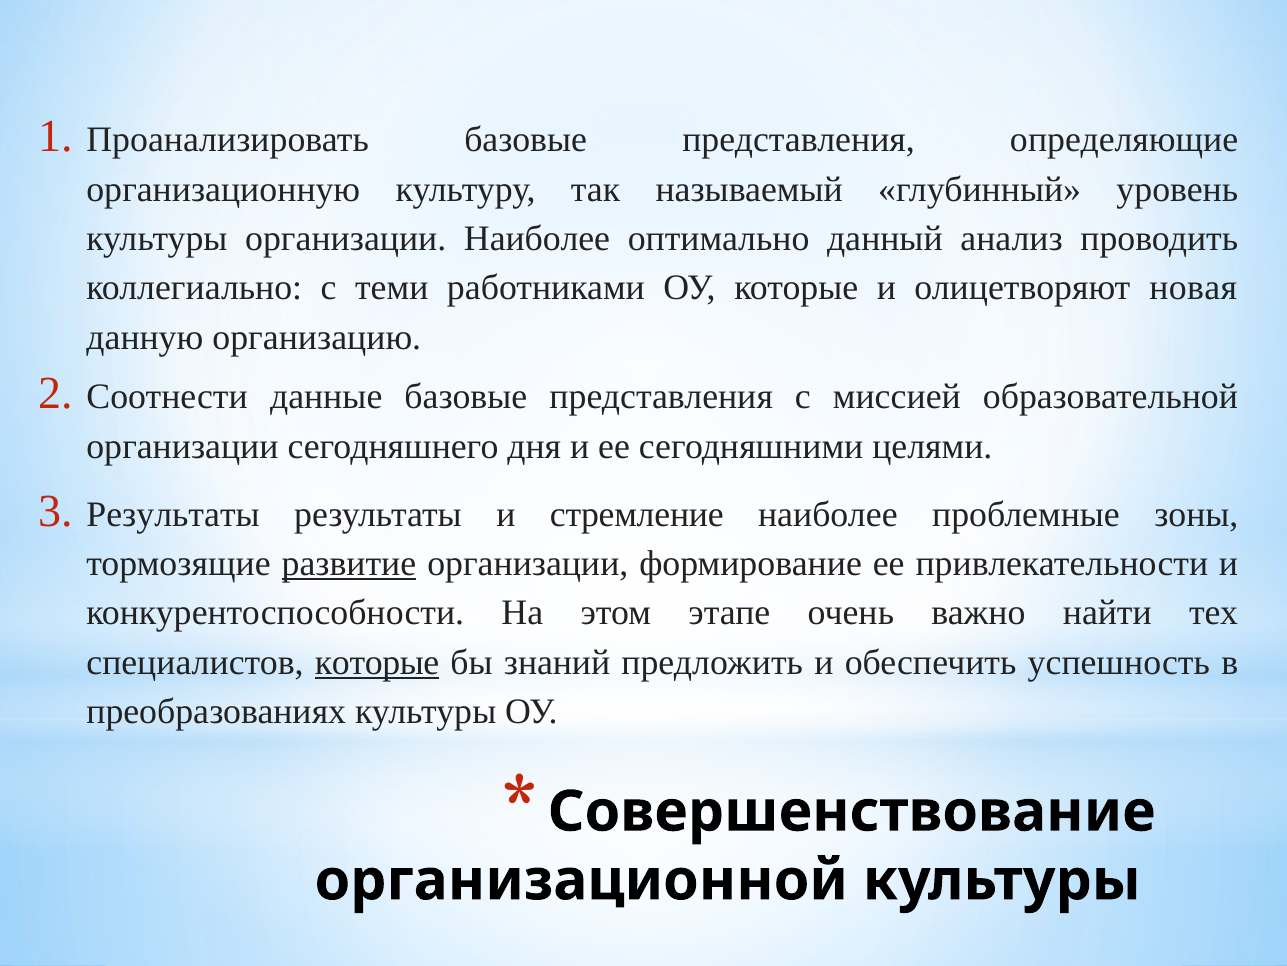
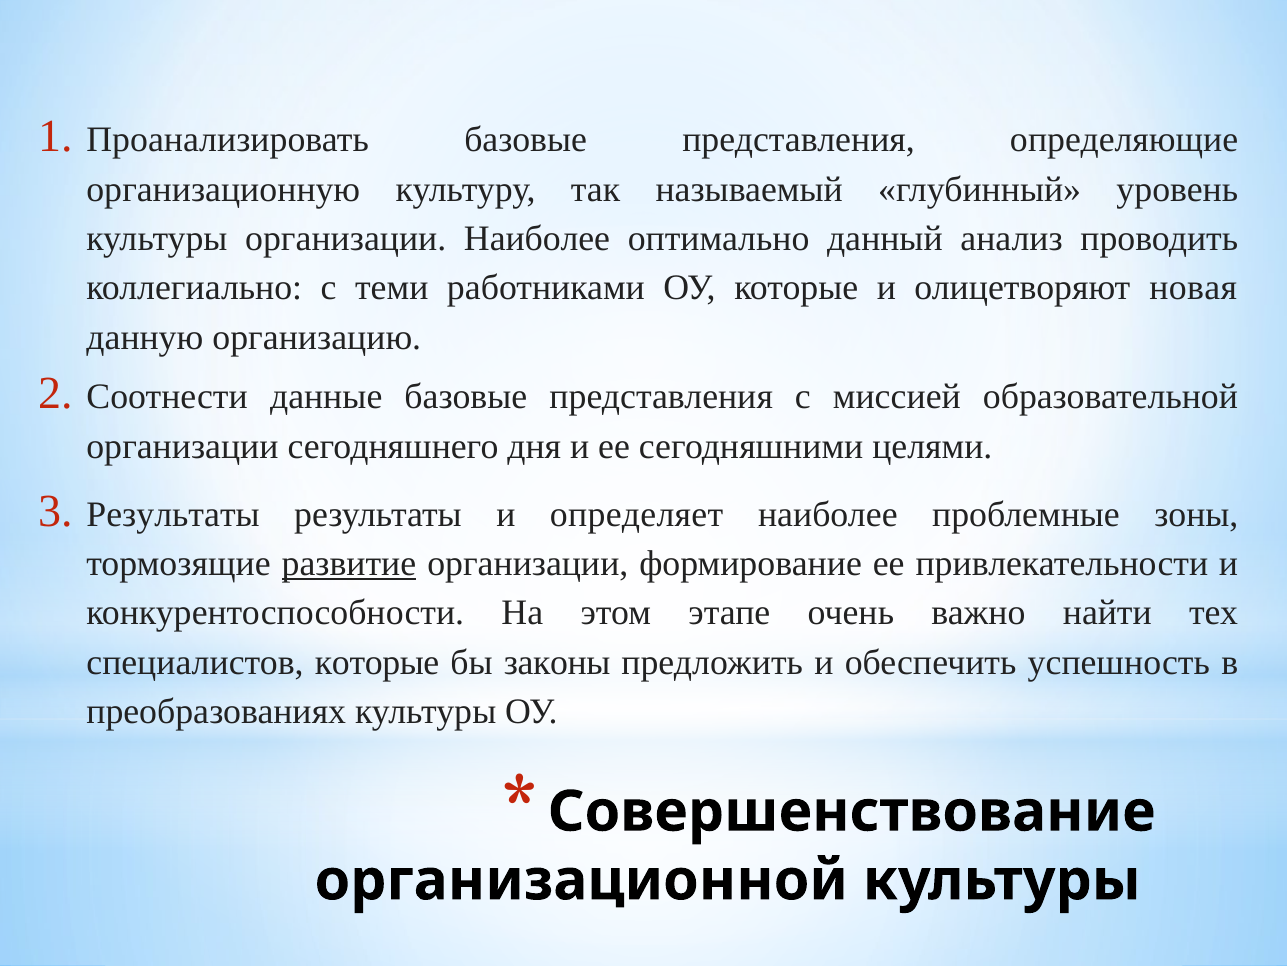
стремление: стремление -> определяет
которые at (377, 662) underline: present -> none
знаний: знаний -> законы
